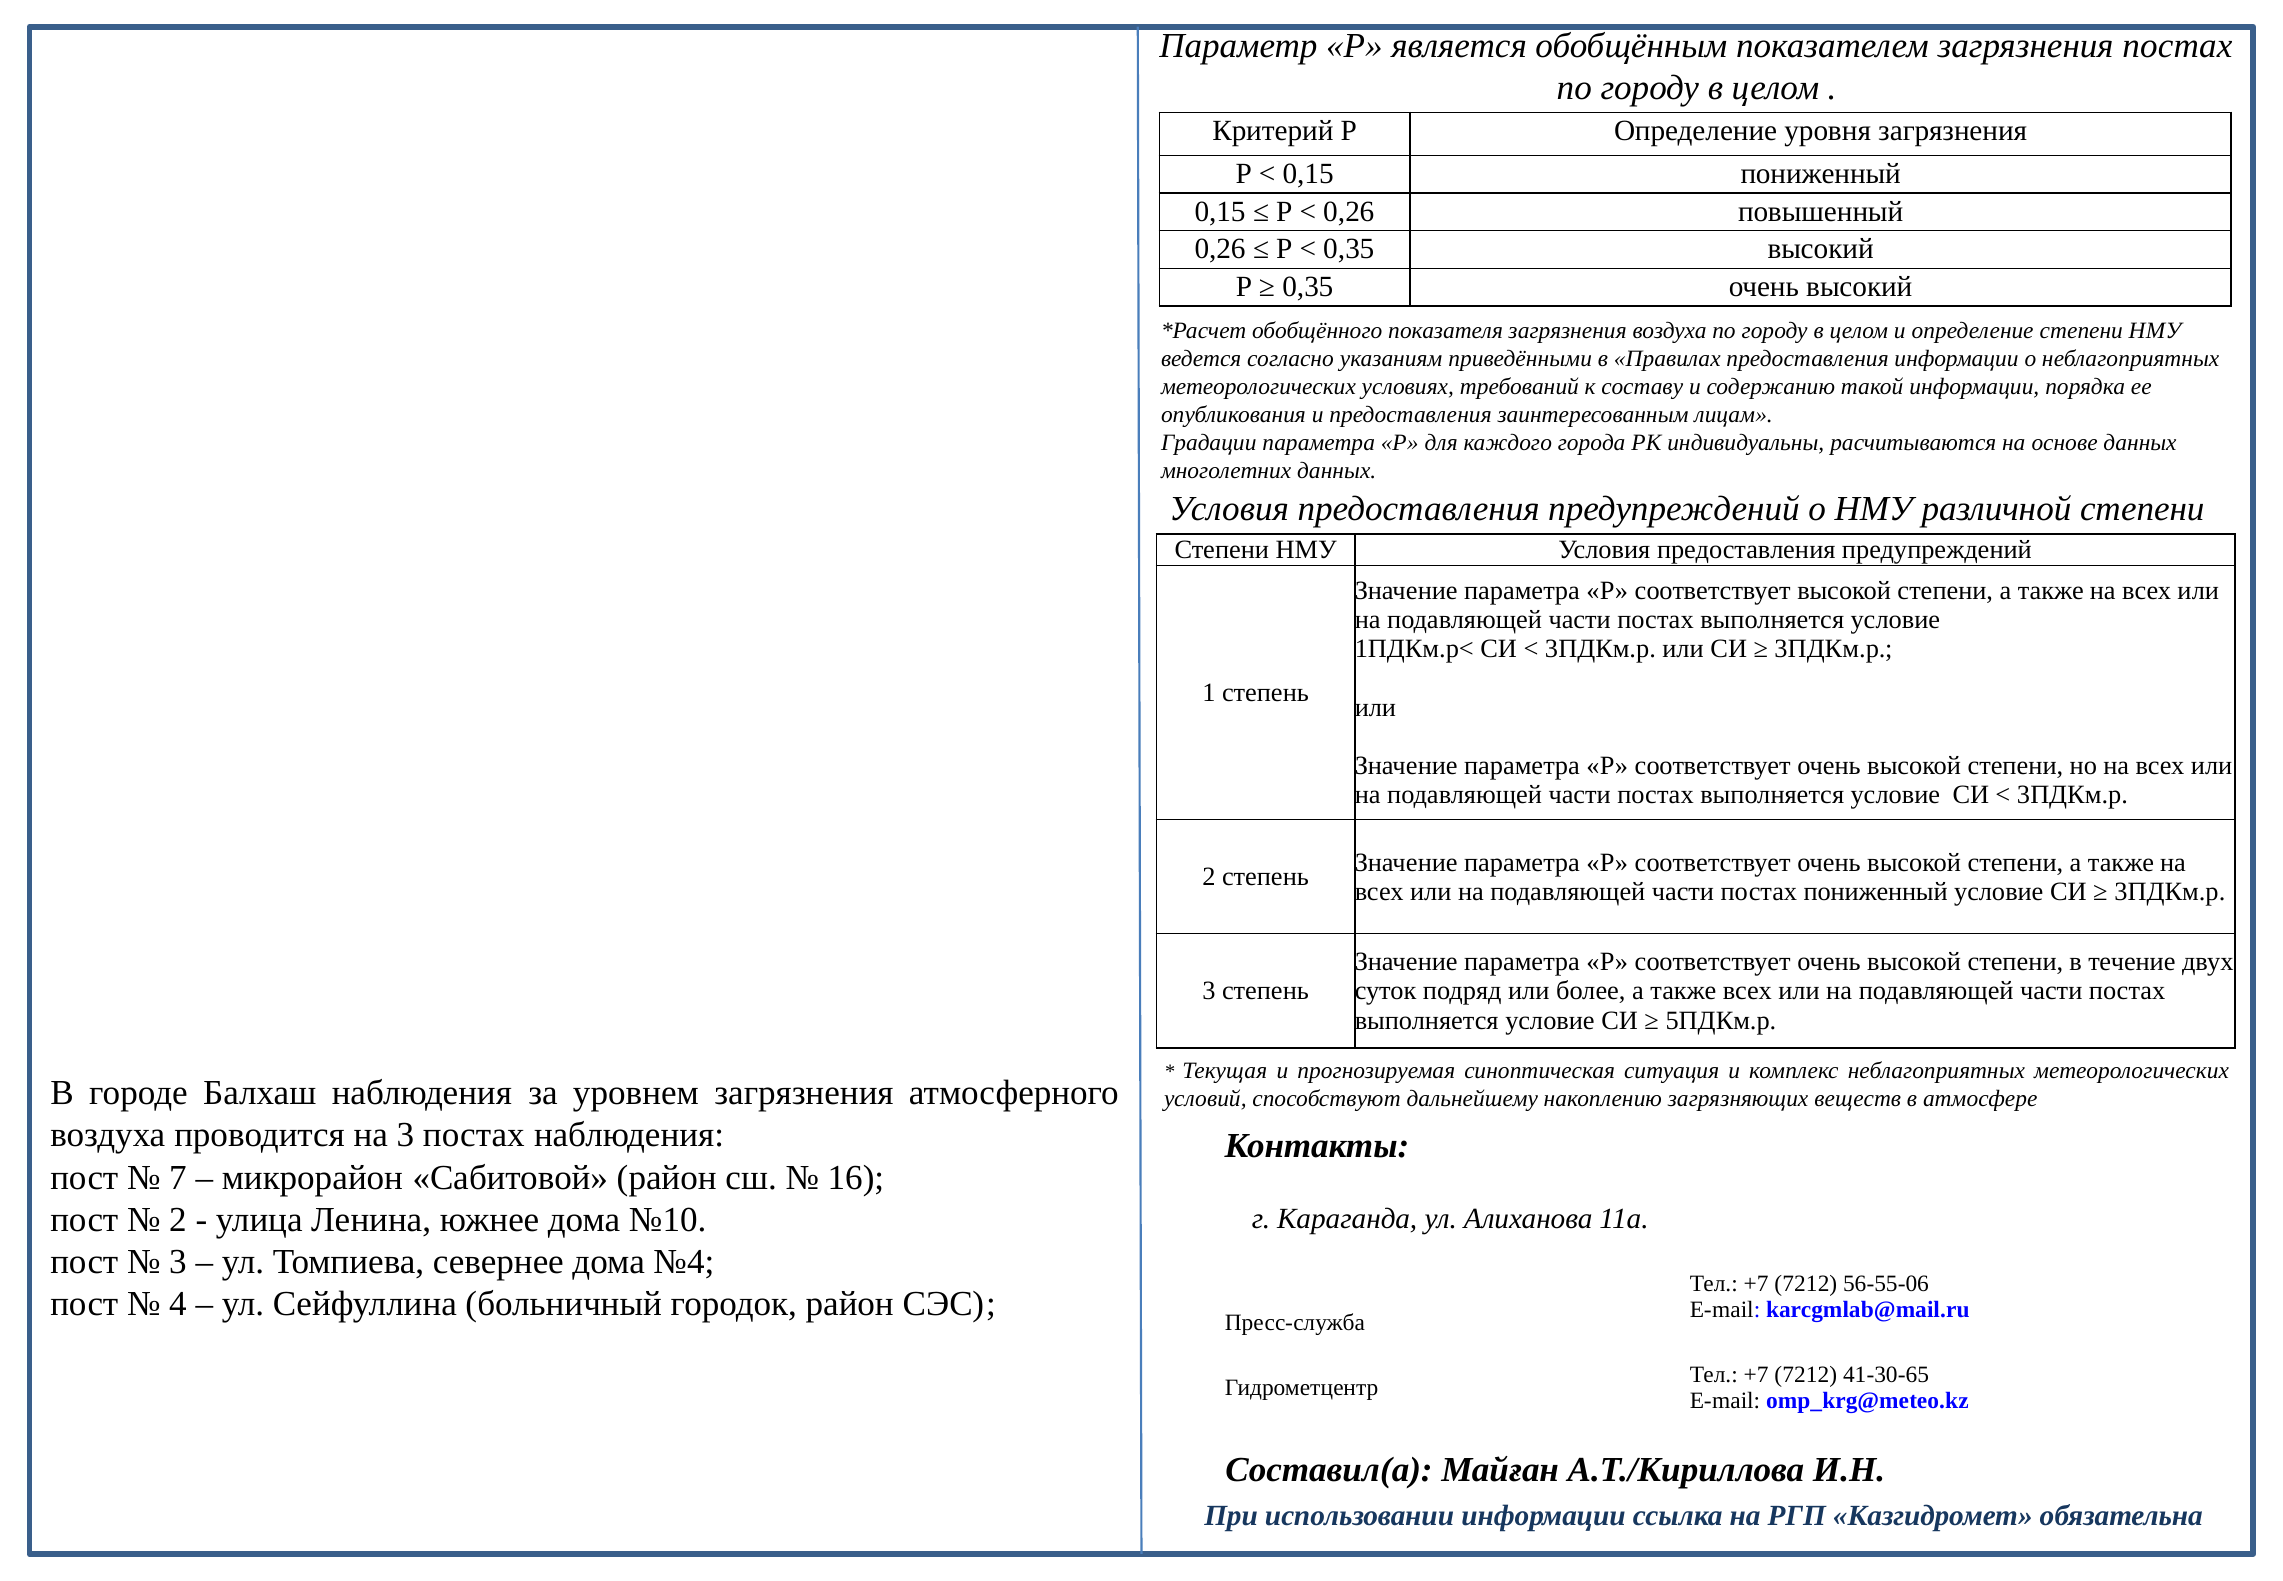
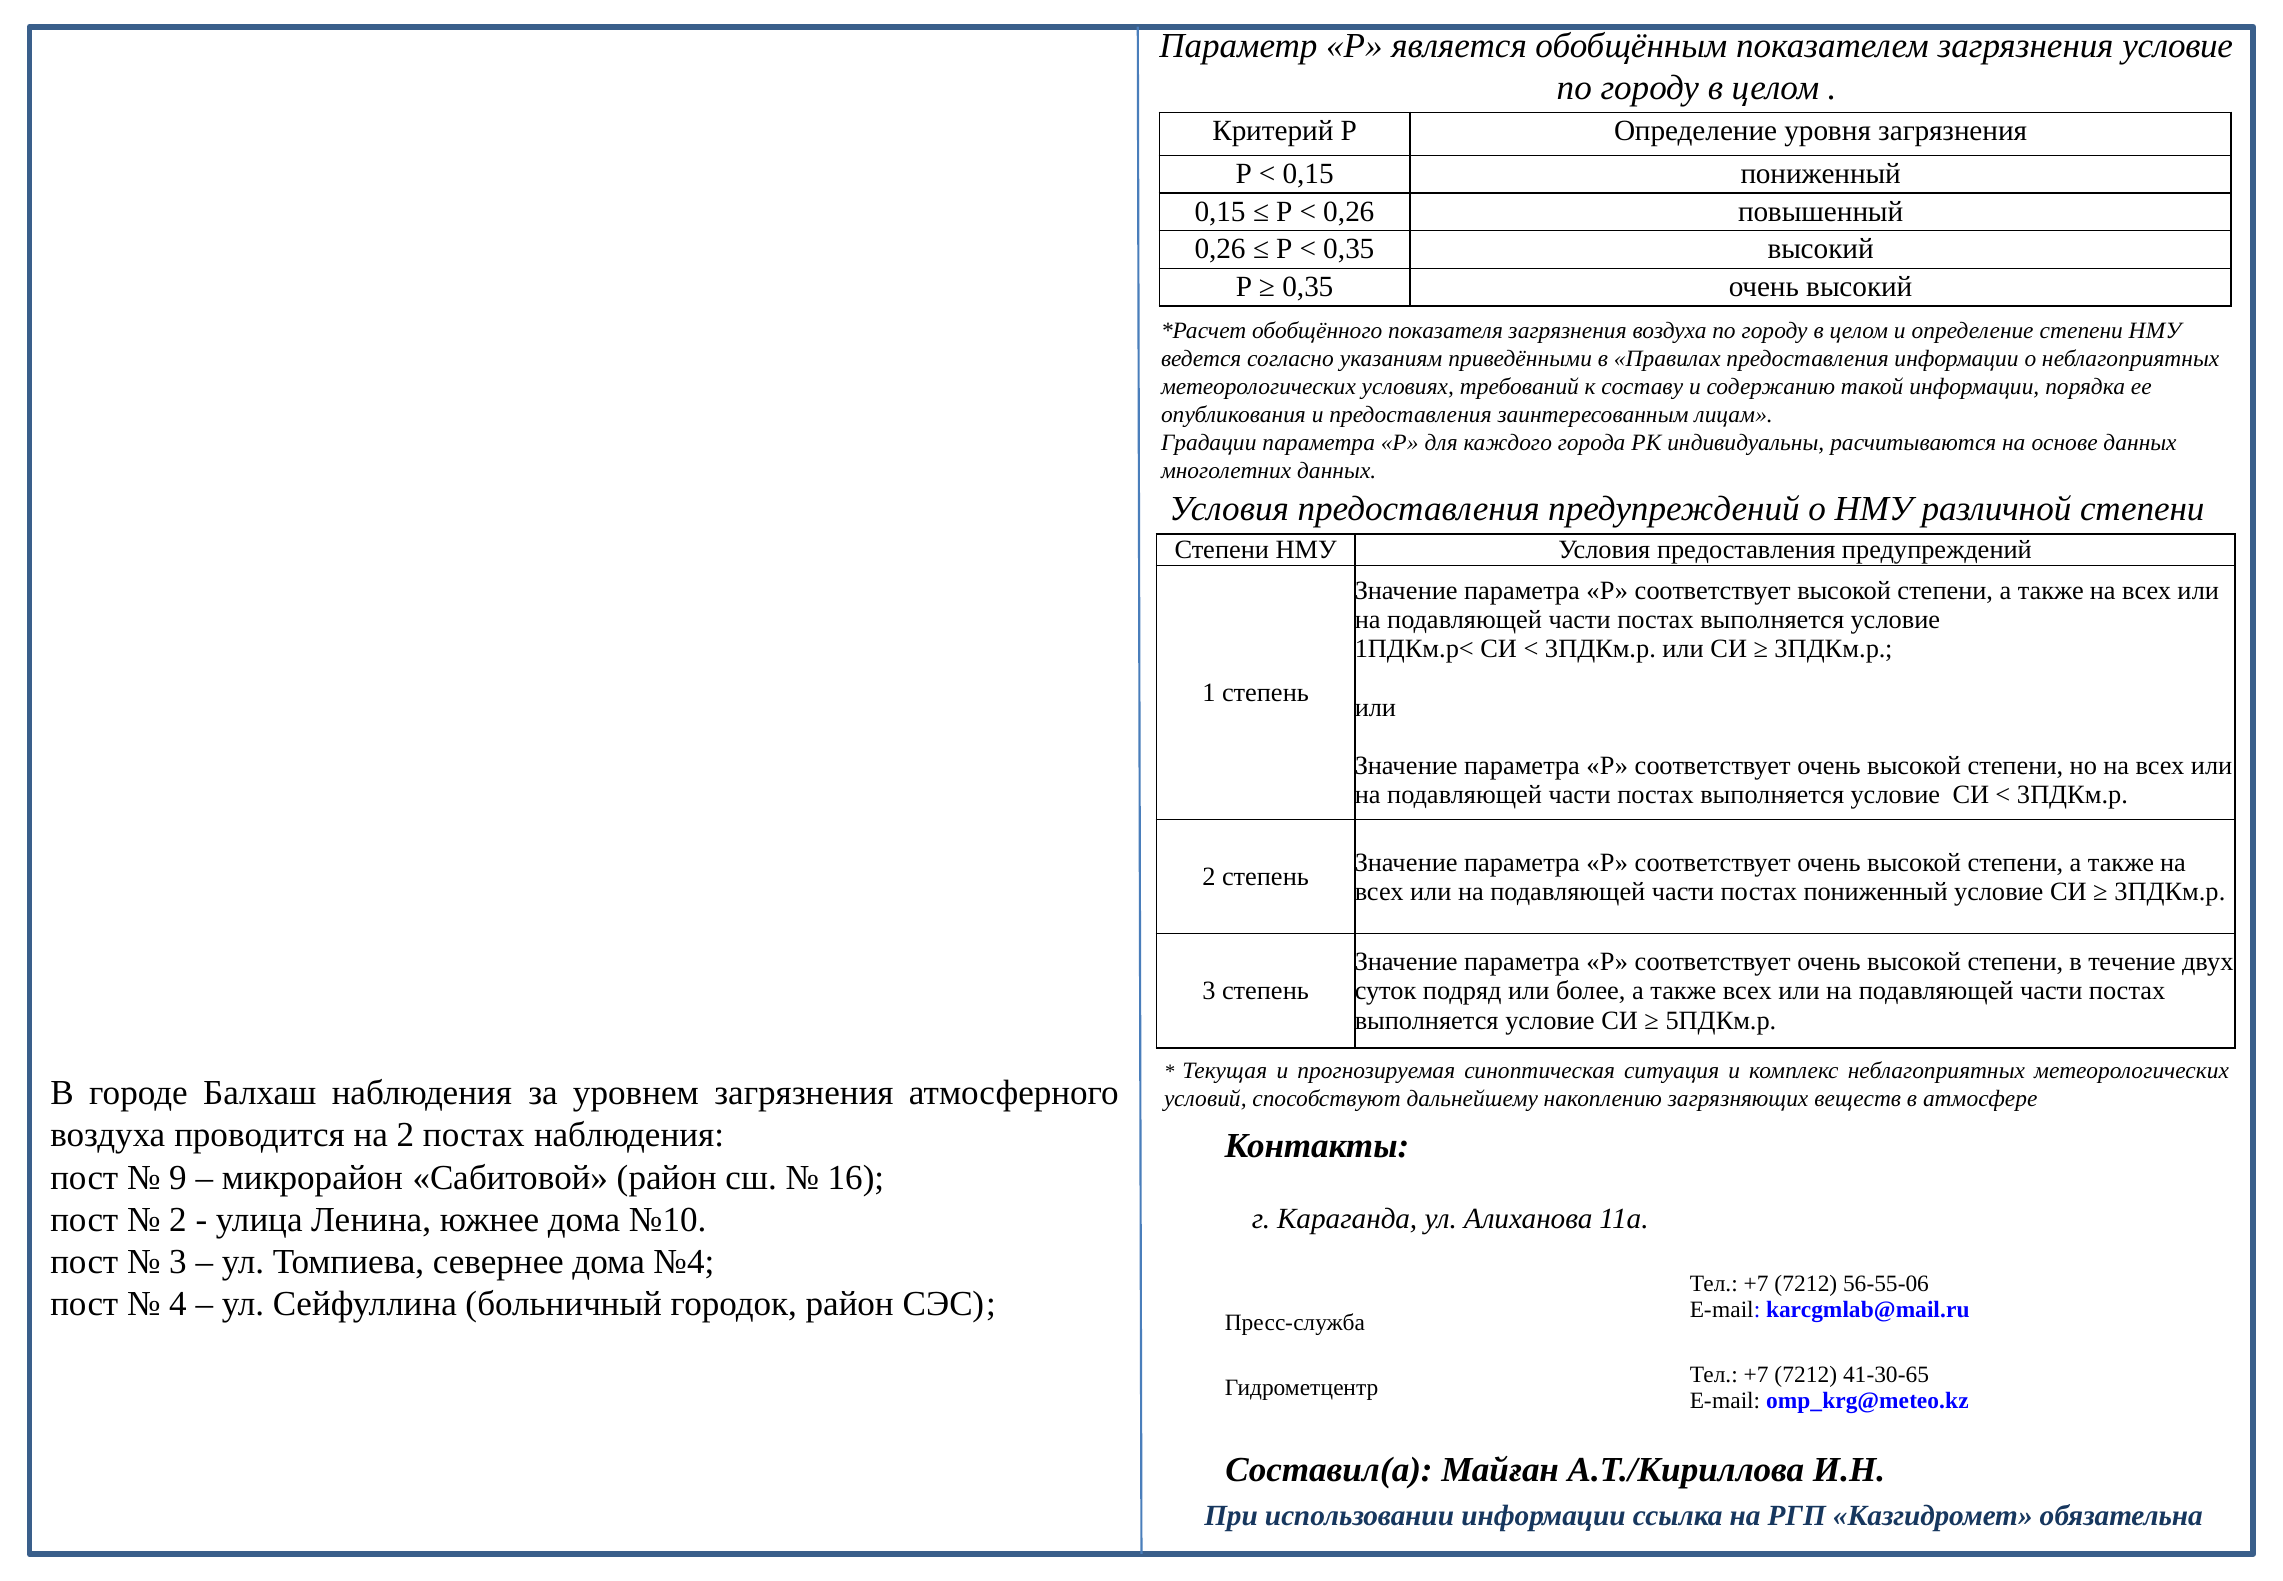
загрязнения постах: постах -> условие
на 3: 3 -> 2
7: 7 -> 9
